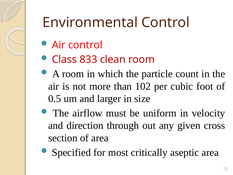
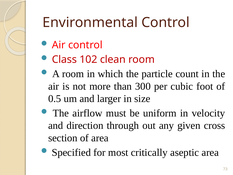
833: 833 -> 102
102: 102 -> 300
